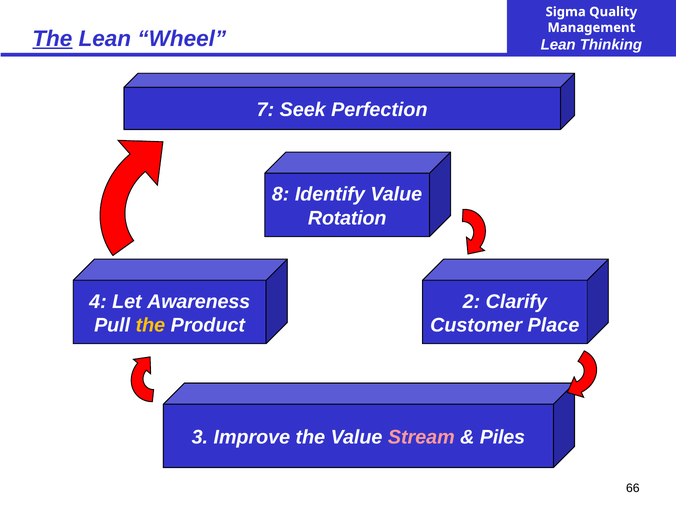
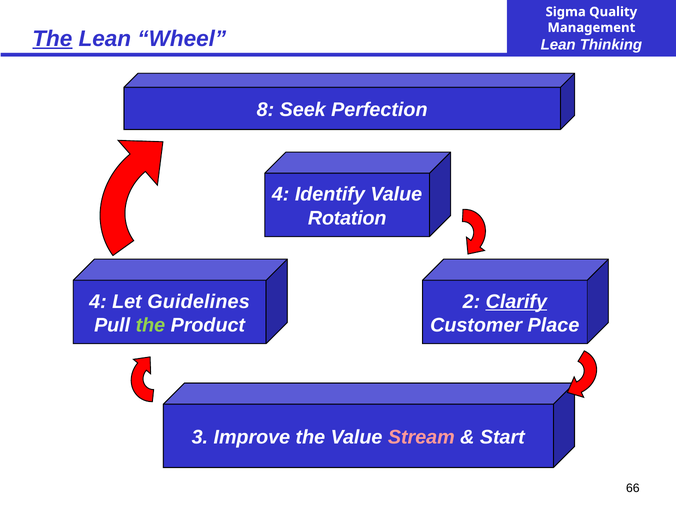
7: 7 -> 8
8 at (281, 194): 8 -> 4
Awareness: Awareness -> Guidelines
Clarify underline: none -> present
the at (150, 325) colour: yellow -> light green
Piles: Piles -> Start
